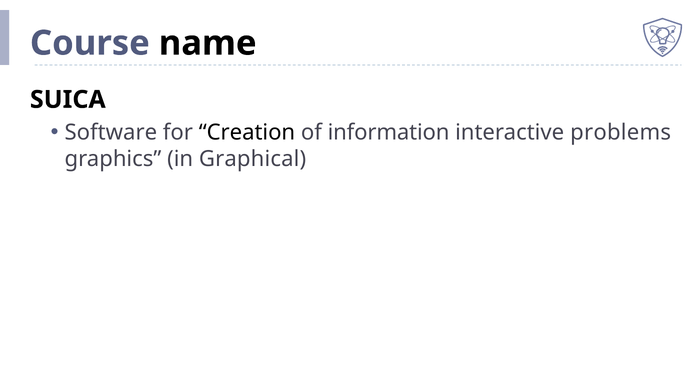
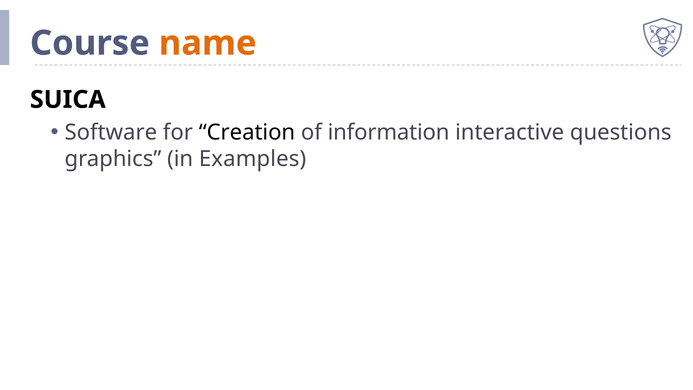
name colour: black -> orange
problems: problems -> questions
Graphical: Graphical -> Examples
